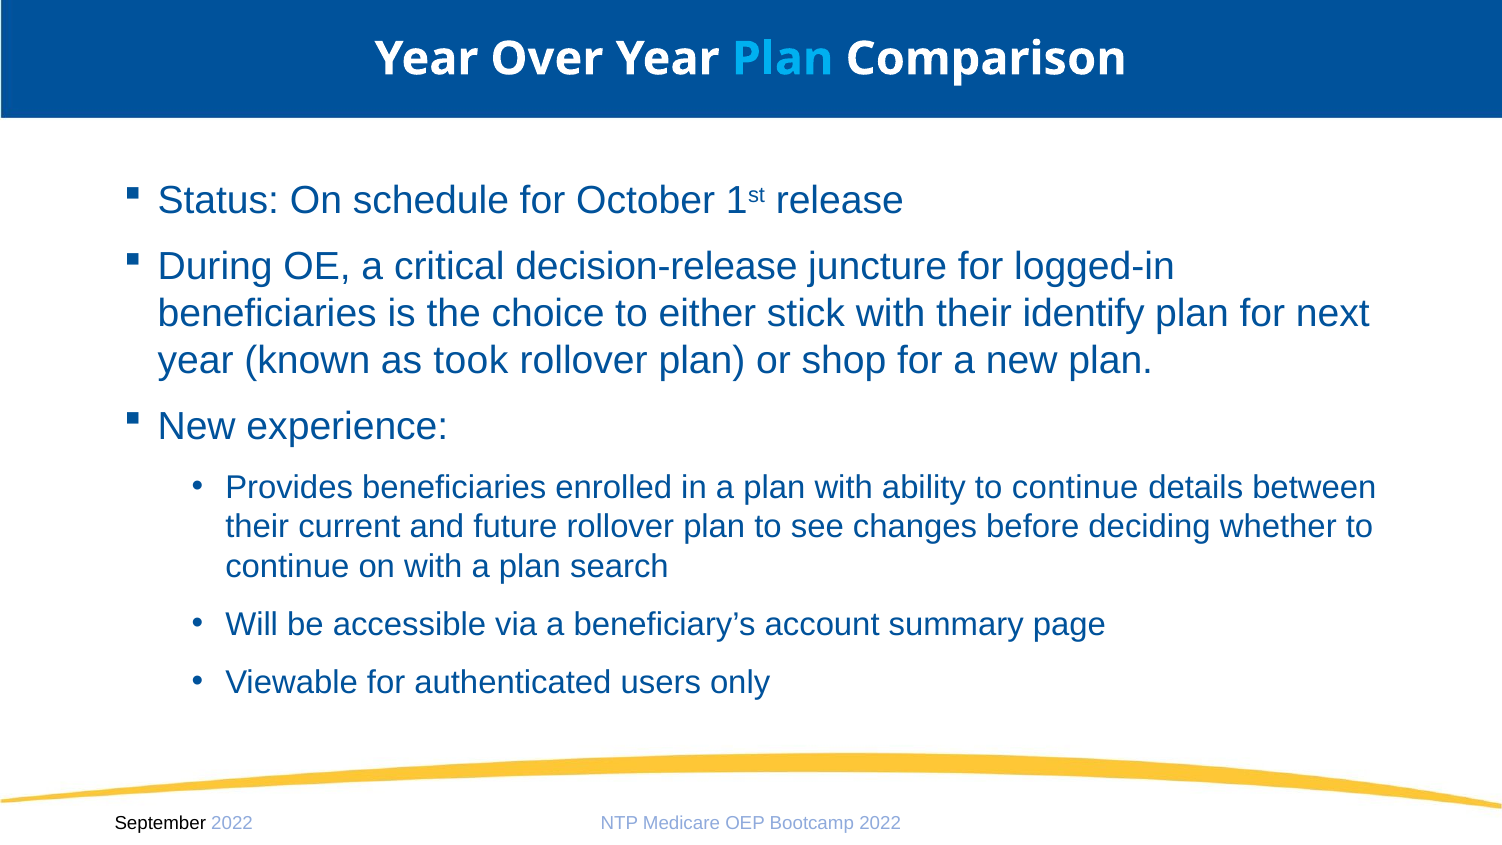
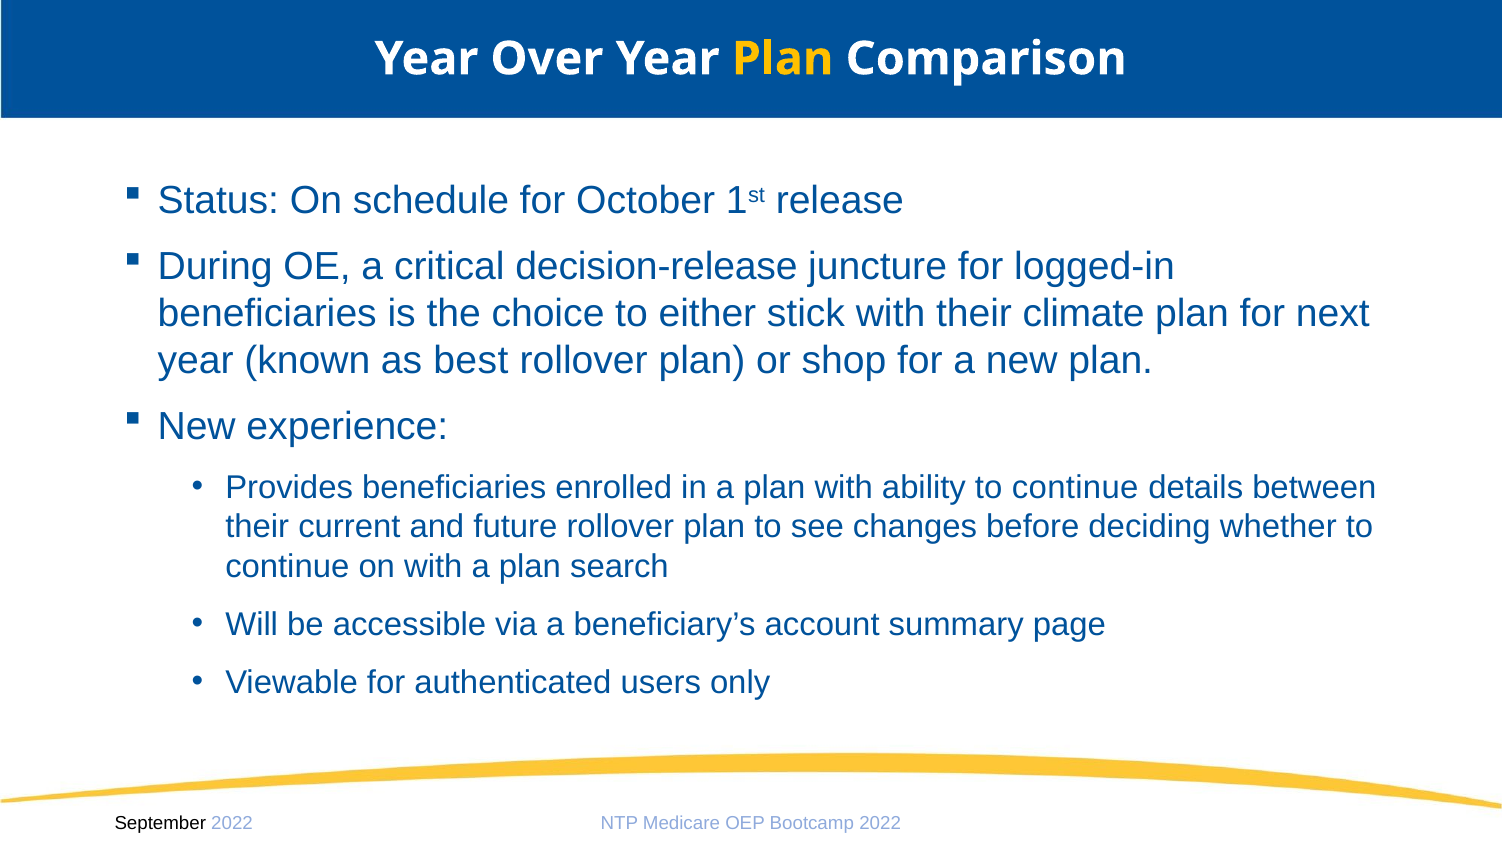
Plan at (783, 59) colour: light blue -> yellow
identify: identify -> climate
took: took -> best
